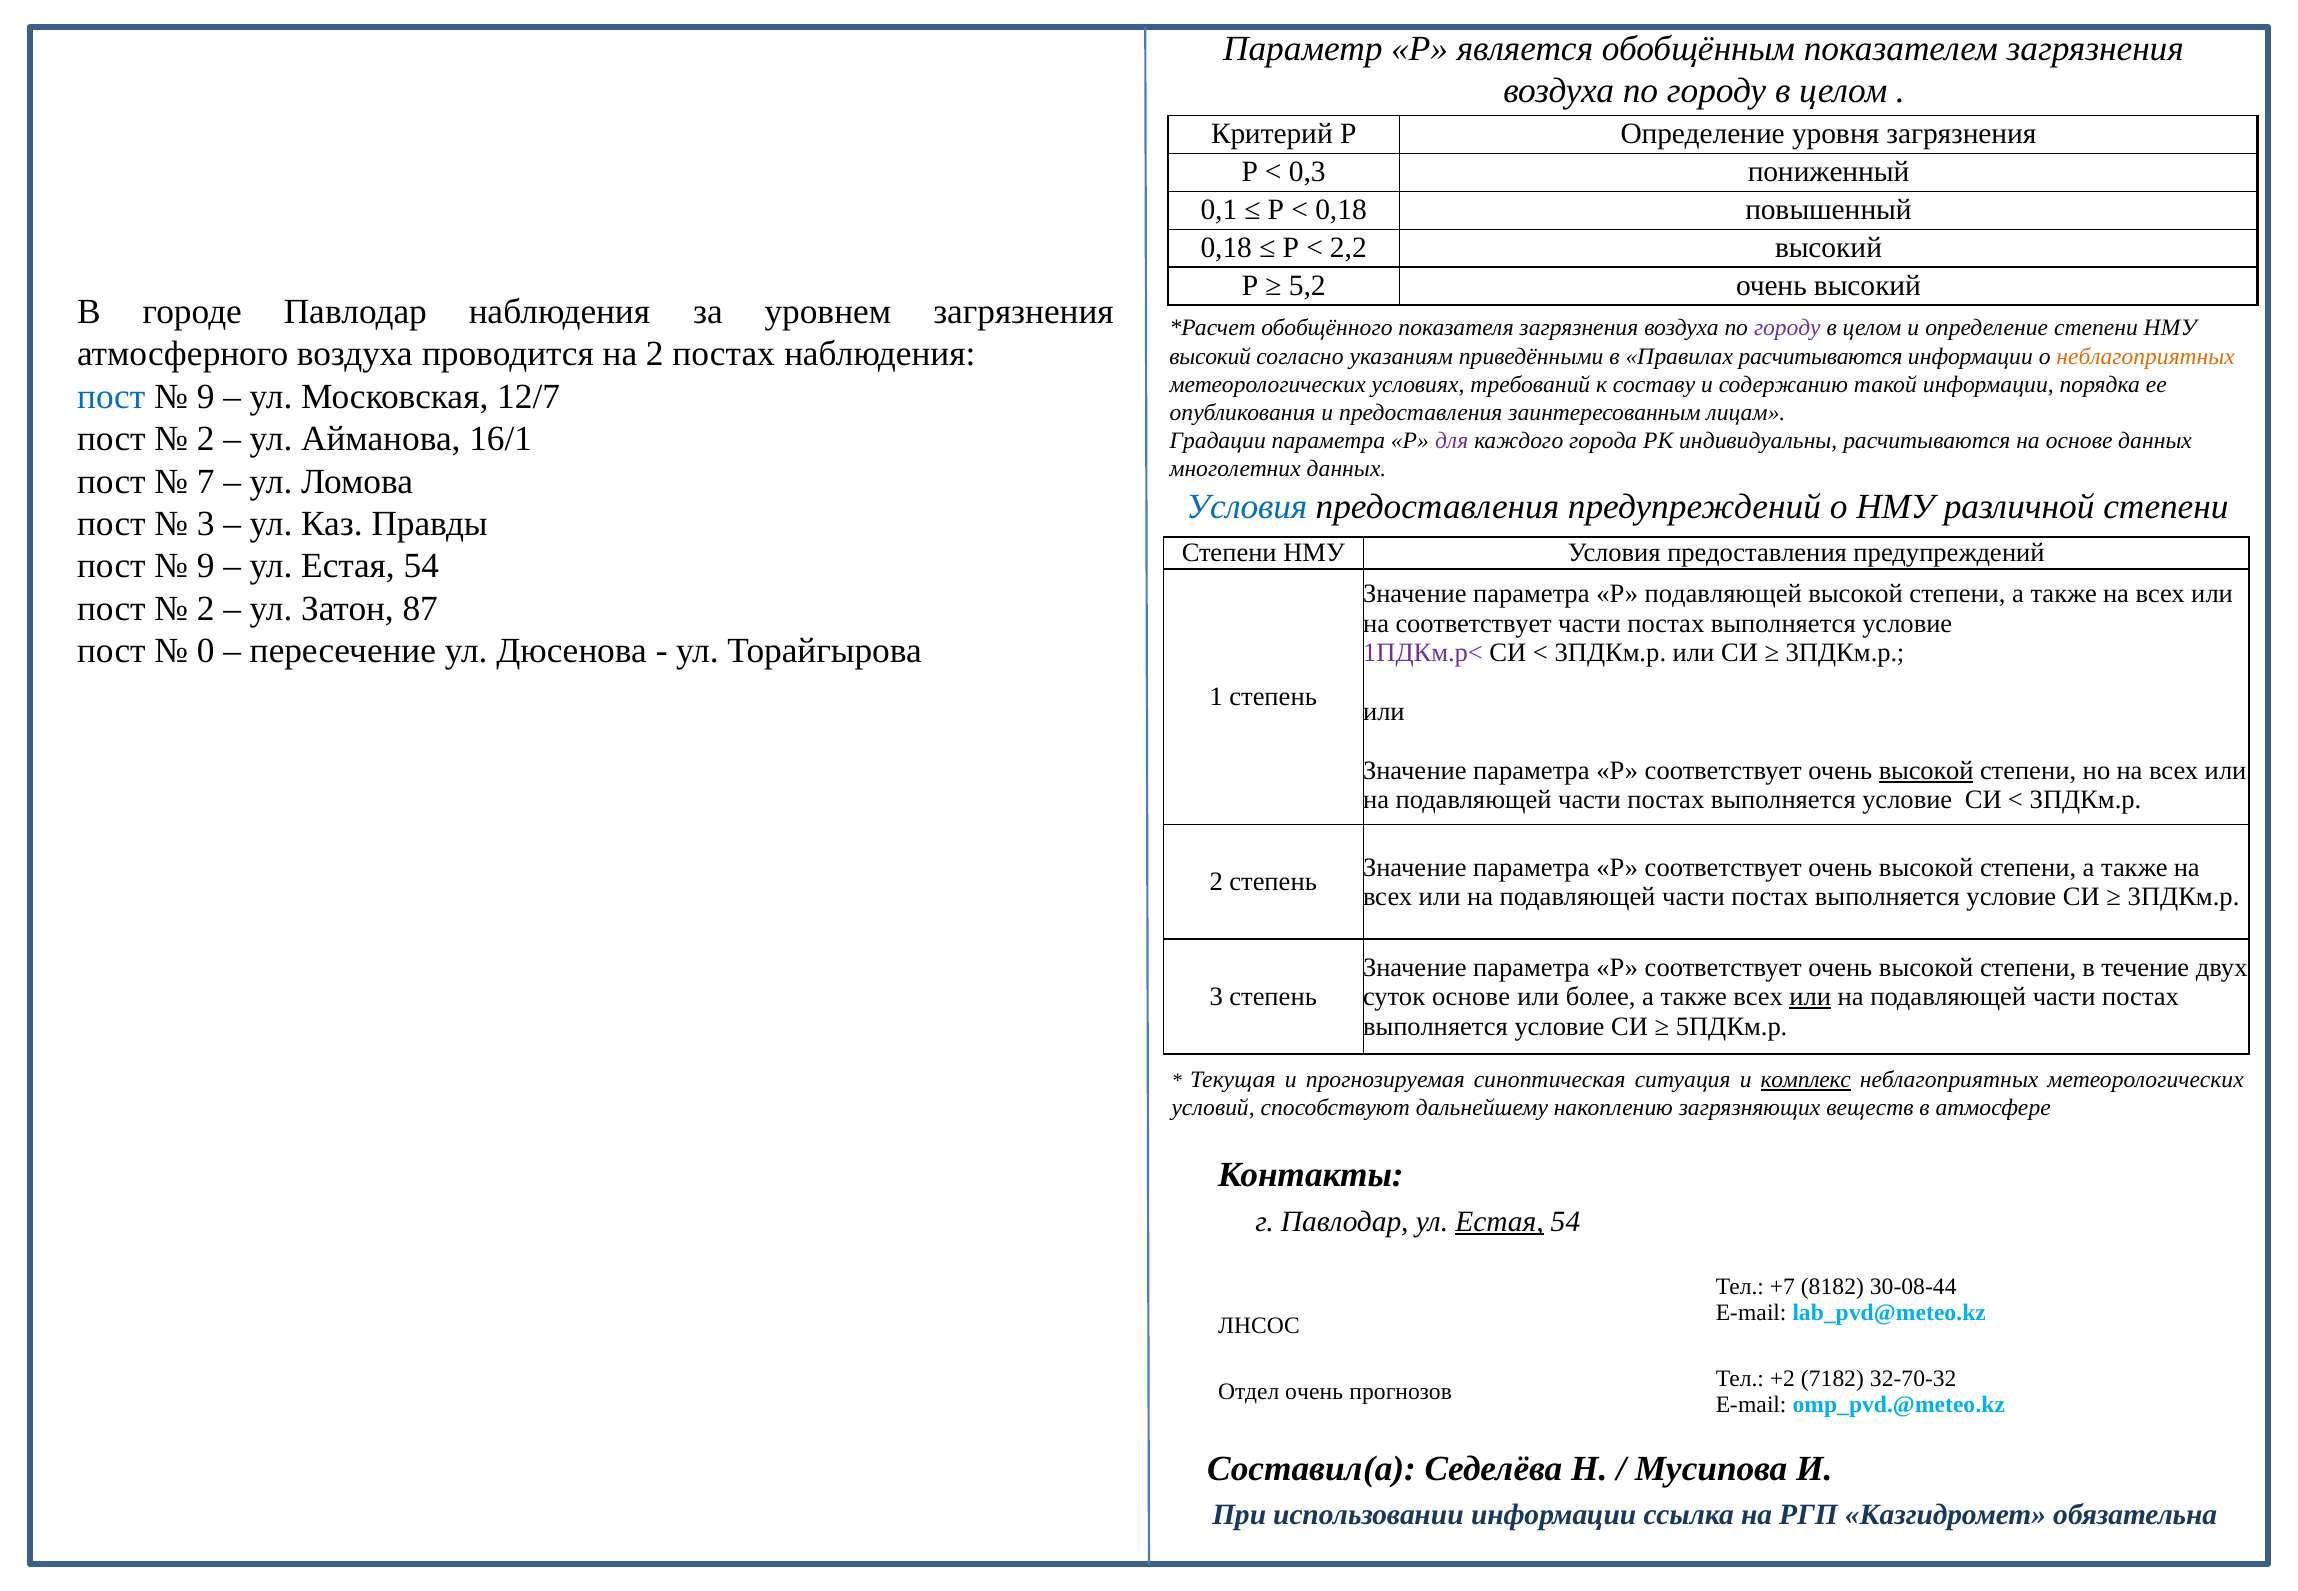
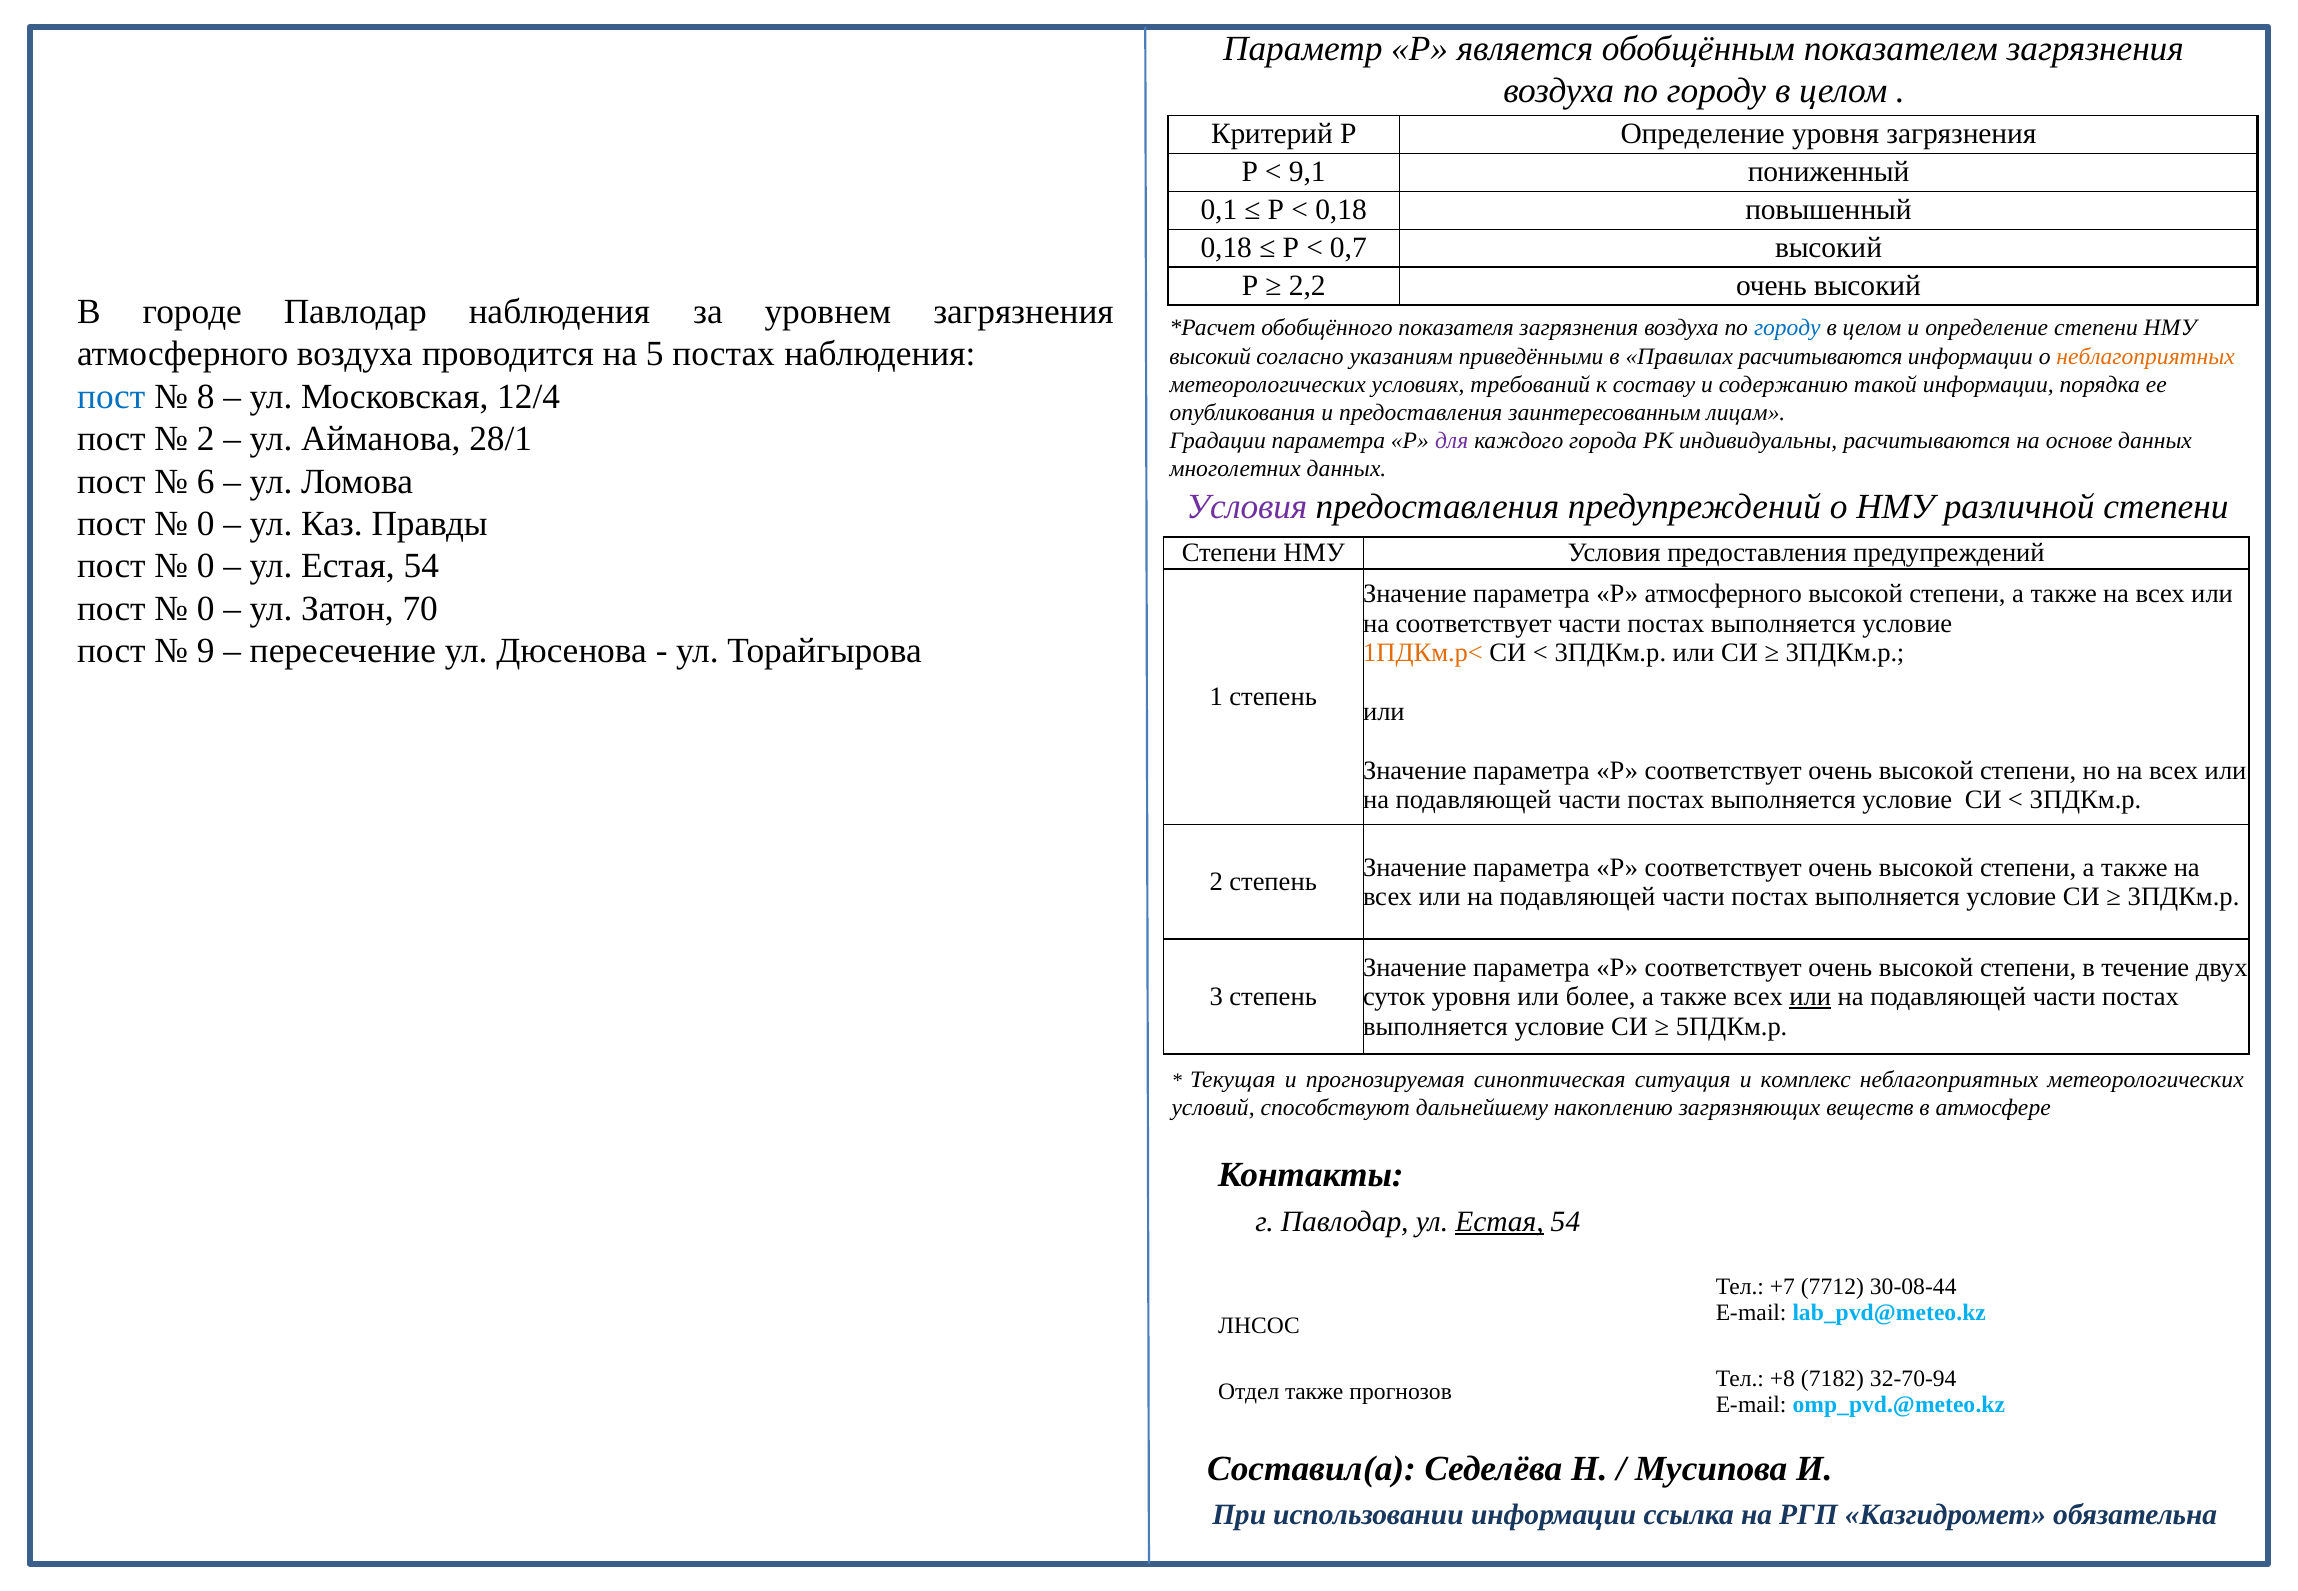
0,3: 0,3 -> 9,1
2,2: 2,2 -> 0,7
5,2: 5,2 -> 2,2
городу at (1787, 328) colour: purple -> blue
на 2: 2 -> 5
9 at (206, 396): 9 -> 8
12/7: 12/7 -> 12/4
16/1: 16/1 -> 28/1
7: 7 -> 6
Условия at (1247, 507) colour: blue -> purple
3 at (206, 524): 3 -> 0
9 at (206, 566): 9 -> 0
Р подавляющей: подавляющей -> атмосферного
2 at (206, 609): 2 -> 0
87: 87 -> 70
0: 0 -> 9
1ПДКм.р< colour: purple -> orange
высокой at (1926, 770) underline: present -> none
суток основе: основе -> уровня
комплекс underline: present -> none
8182: 8182 -> 7712
+2: +2 -> +8
32-70-32: 32-70-32 -> 32-70-94
Отдел очень: очень -> также
